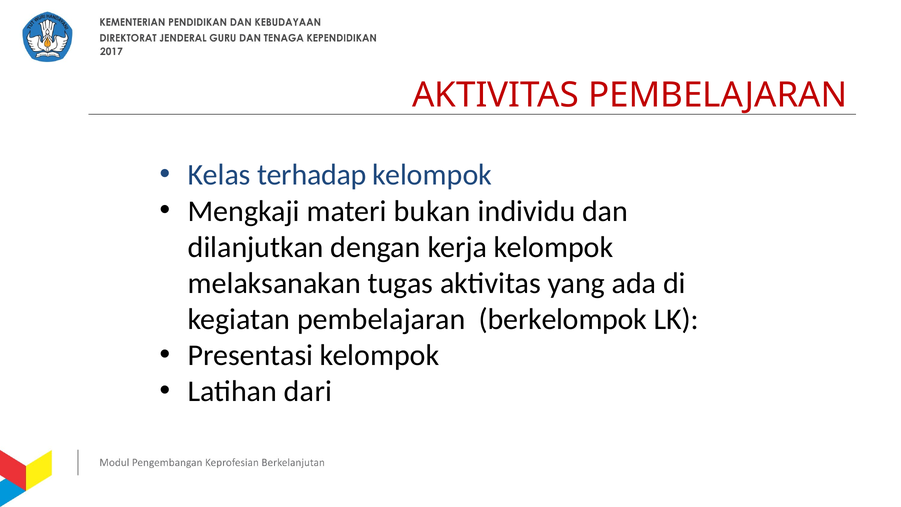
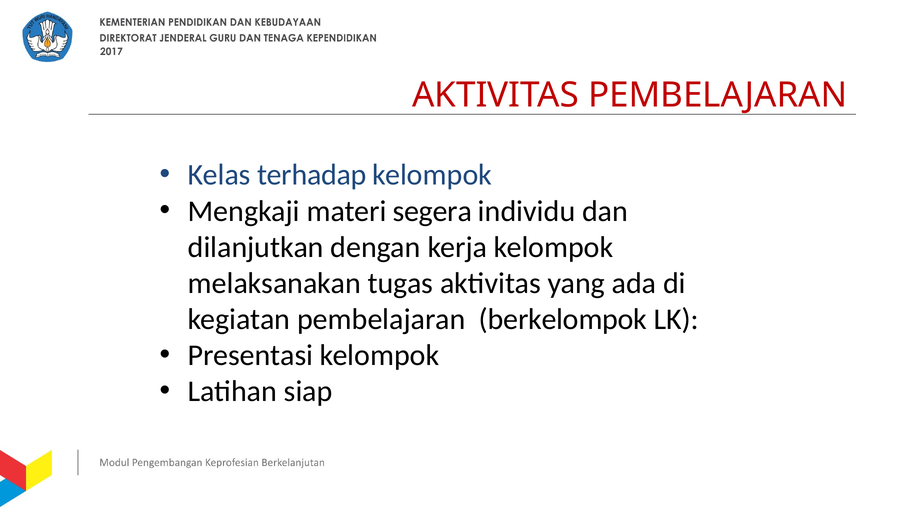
bukan: bukan -> segera
dari: dari -> siap
